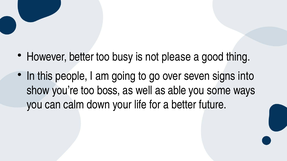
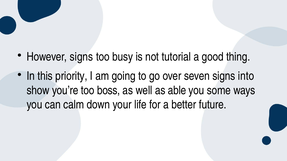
However better: better -> signs
please: please -> tutorial
people: people -> priority
